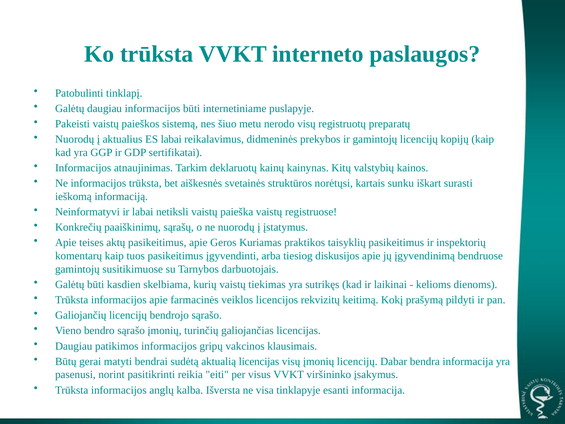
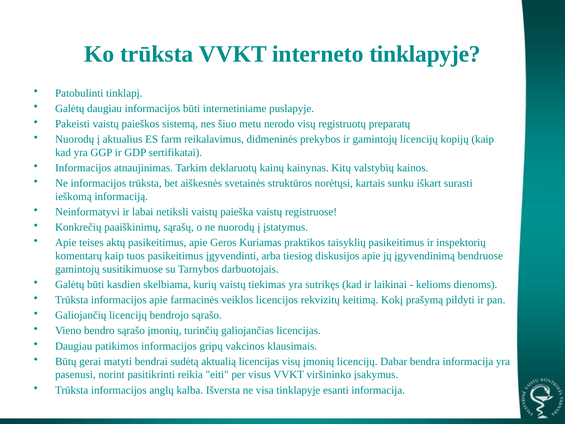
interneto paslaugos: paslaugos -> tinklapyje
ES labai: labai -> farm
